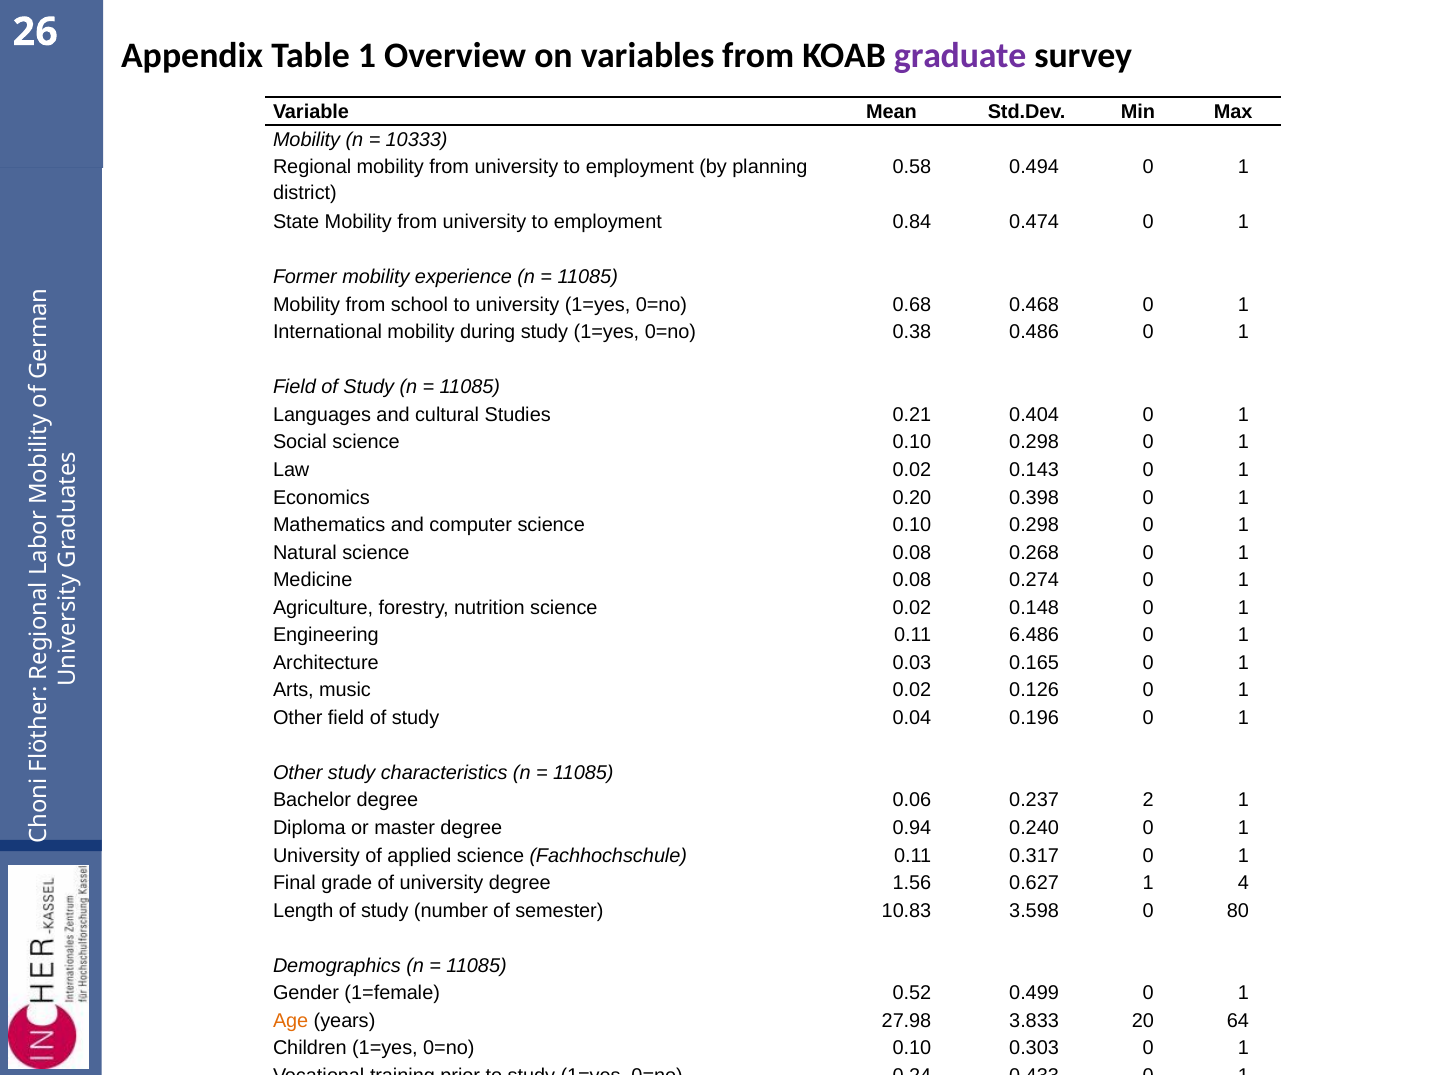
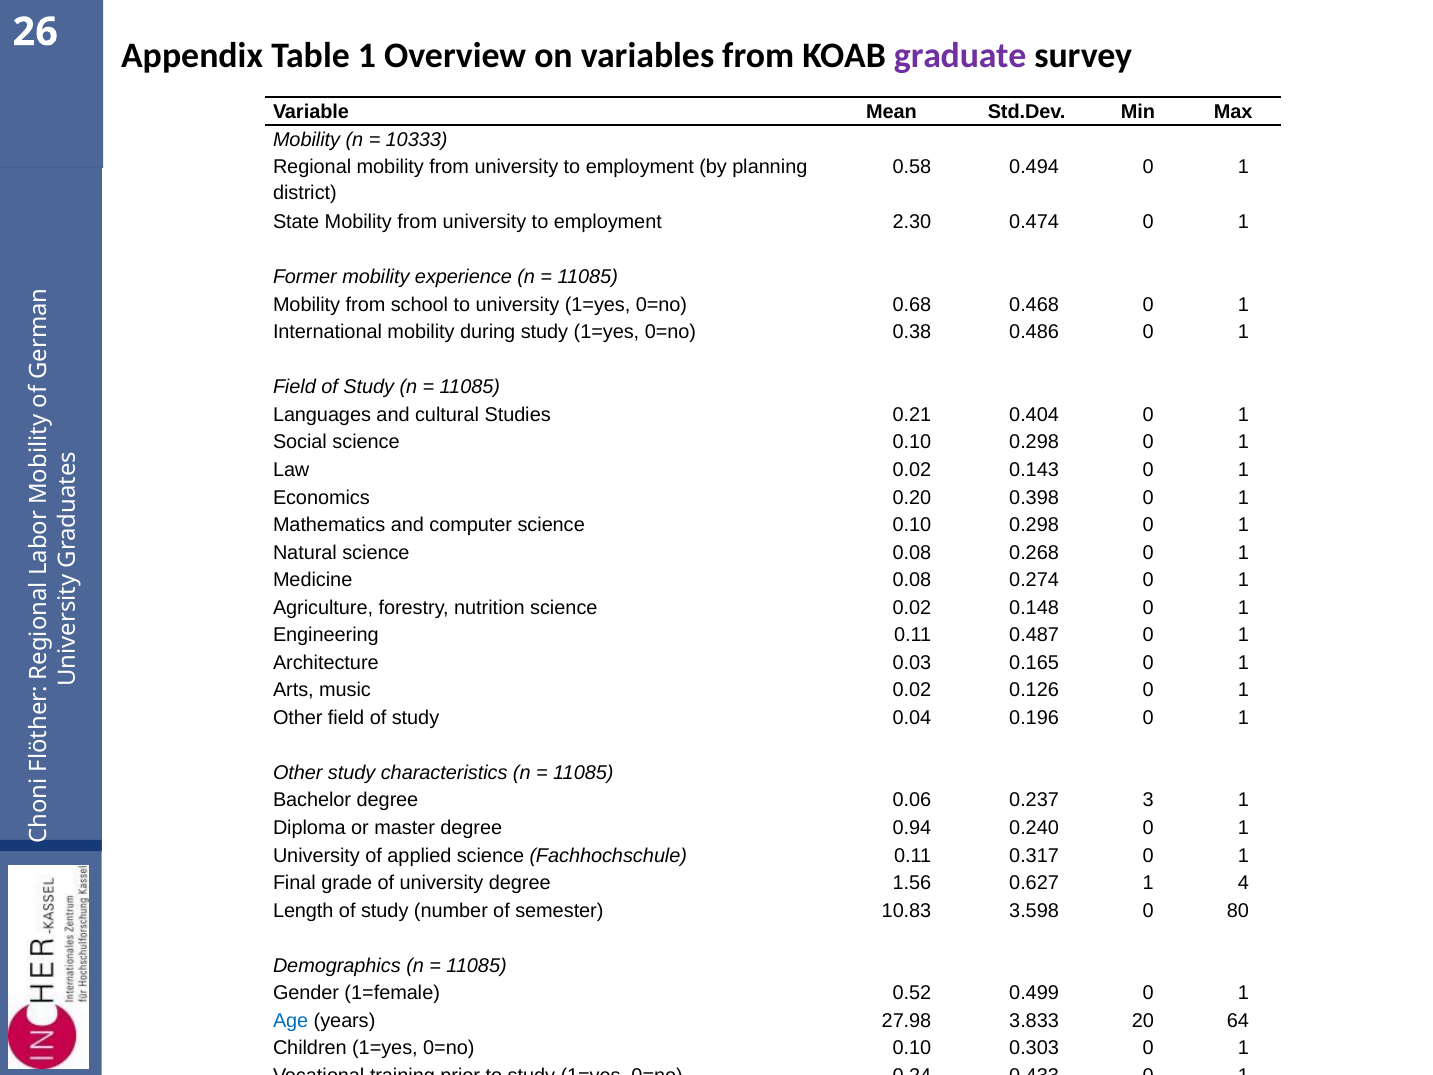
0.84: 0.84 -> 2.30
6.486: 6.486 -> 0.487
2: 2 -> 3
Age colour: orange -> blue
